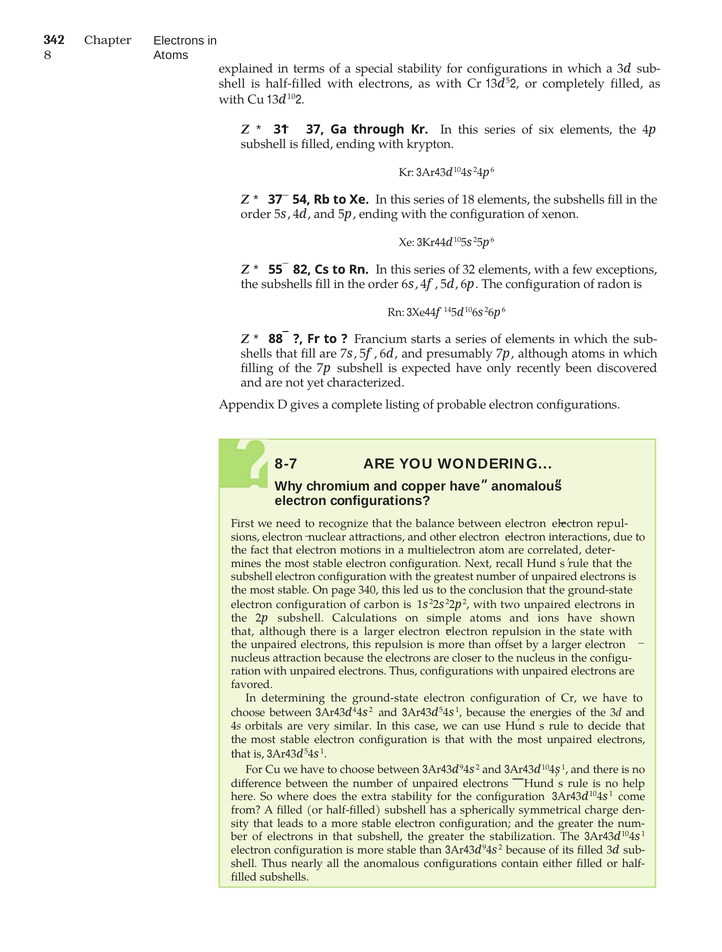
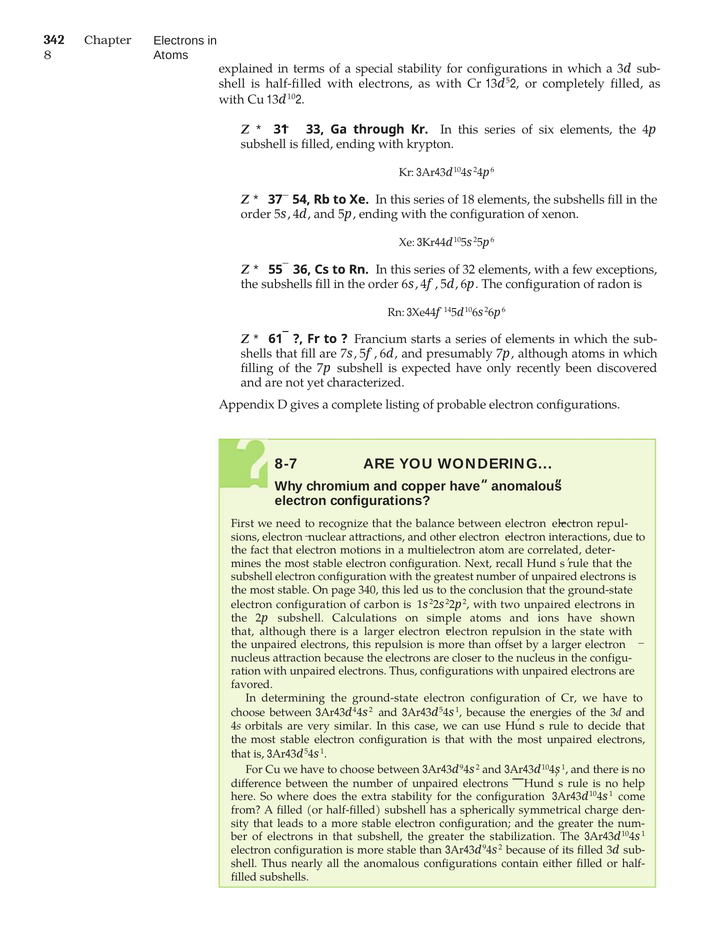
31 37: 37 -> 33
82: 82 -> 36
88: 88 -> 61
